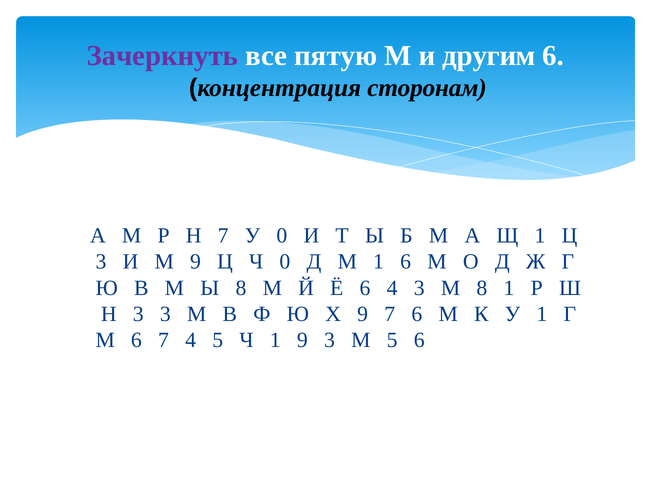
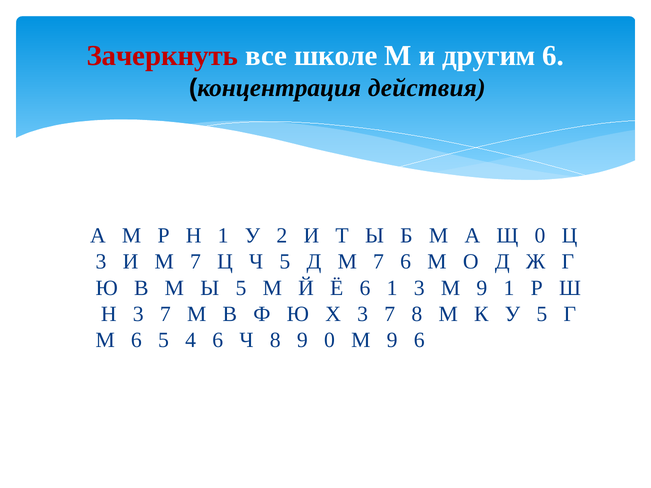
Зачеркнуть colour: purple -> red
пятую: пятую -> школе
сторонам: сторонам -> действия
Н 7: 7 -> 1
У 0: 0 -> 2
Щ 1: 1 -> 0
И М 9: 9 -> 7
Ч 0: 0 -> 5
Д М 1: 1 -> 7
Ы 8: 8 -> 5
6 4: 4 -> 1
3 М 8: 8 -> 9
Н 3 3: 3 -> 7
Х 9: 9 -> 3
7 6: 6 -> 8
У 1: 1 -> 5
6 7: 7 -> 5
4 5: 5 -> 6
Ч 1: 1 -> 8
9 3: 3 -> 0
5 at (392, 340): 5 -> 9
